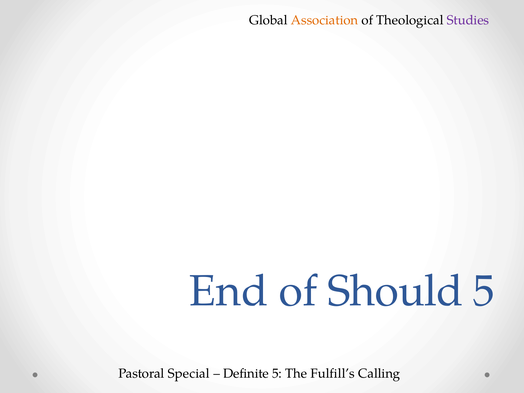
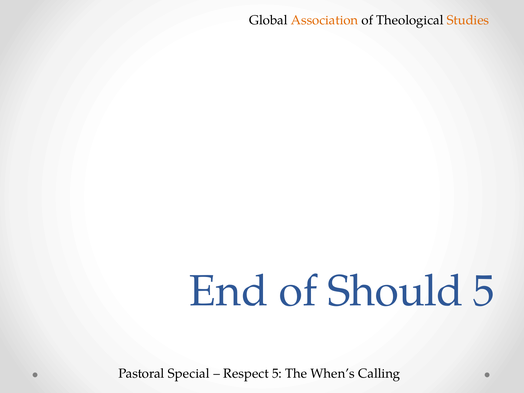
Studies colour: purple -> orange
Definite: Definite -> Respect
Fulfill’s: Fulfill’s -> When’s
